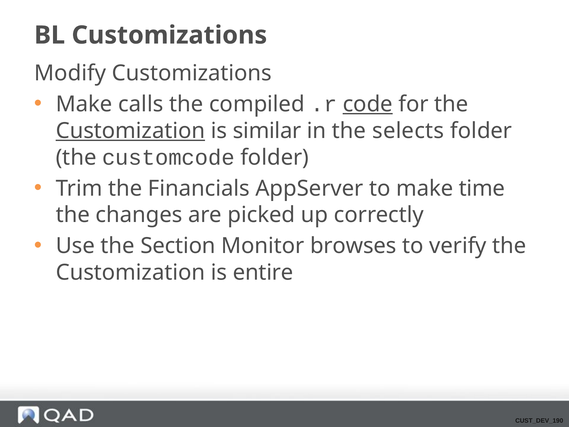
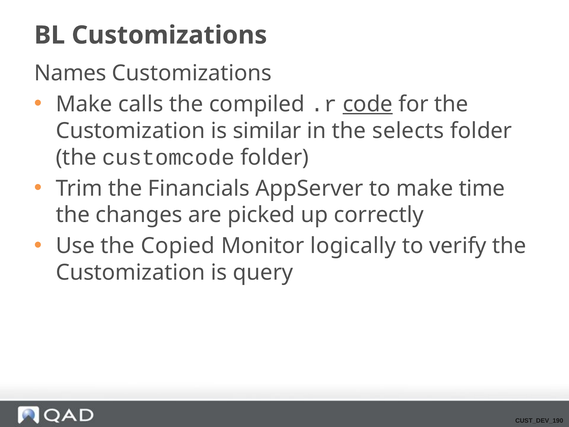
Modify: Modify -> Names
Customization at (130, 131) underline: present -> none
Section: Section -> Copied
browses: browses -> logically
entire: entire -> query
